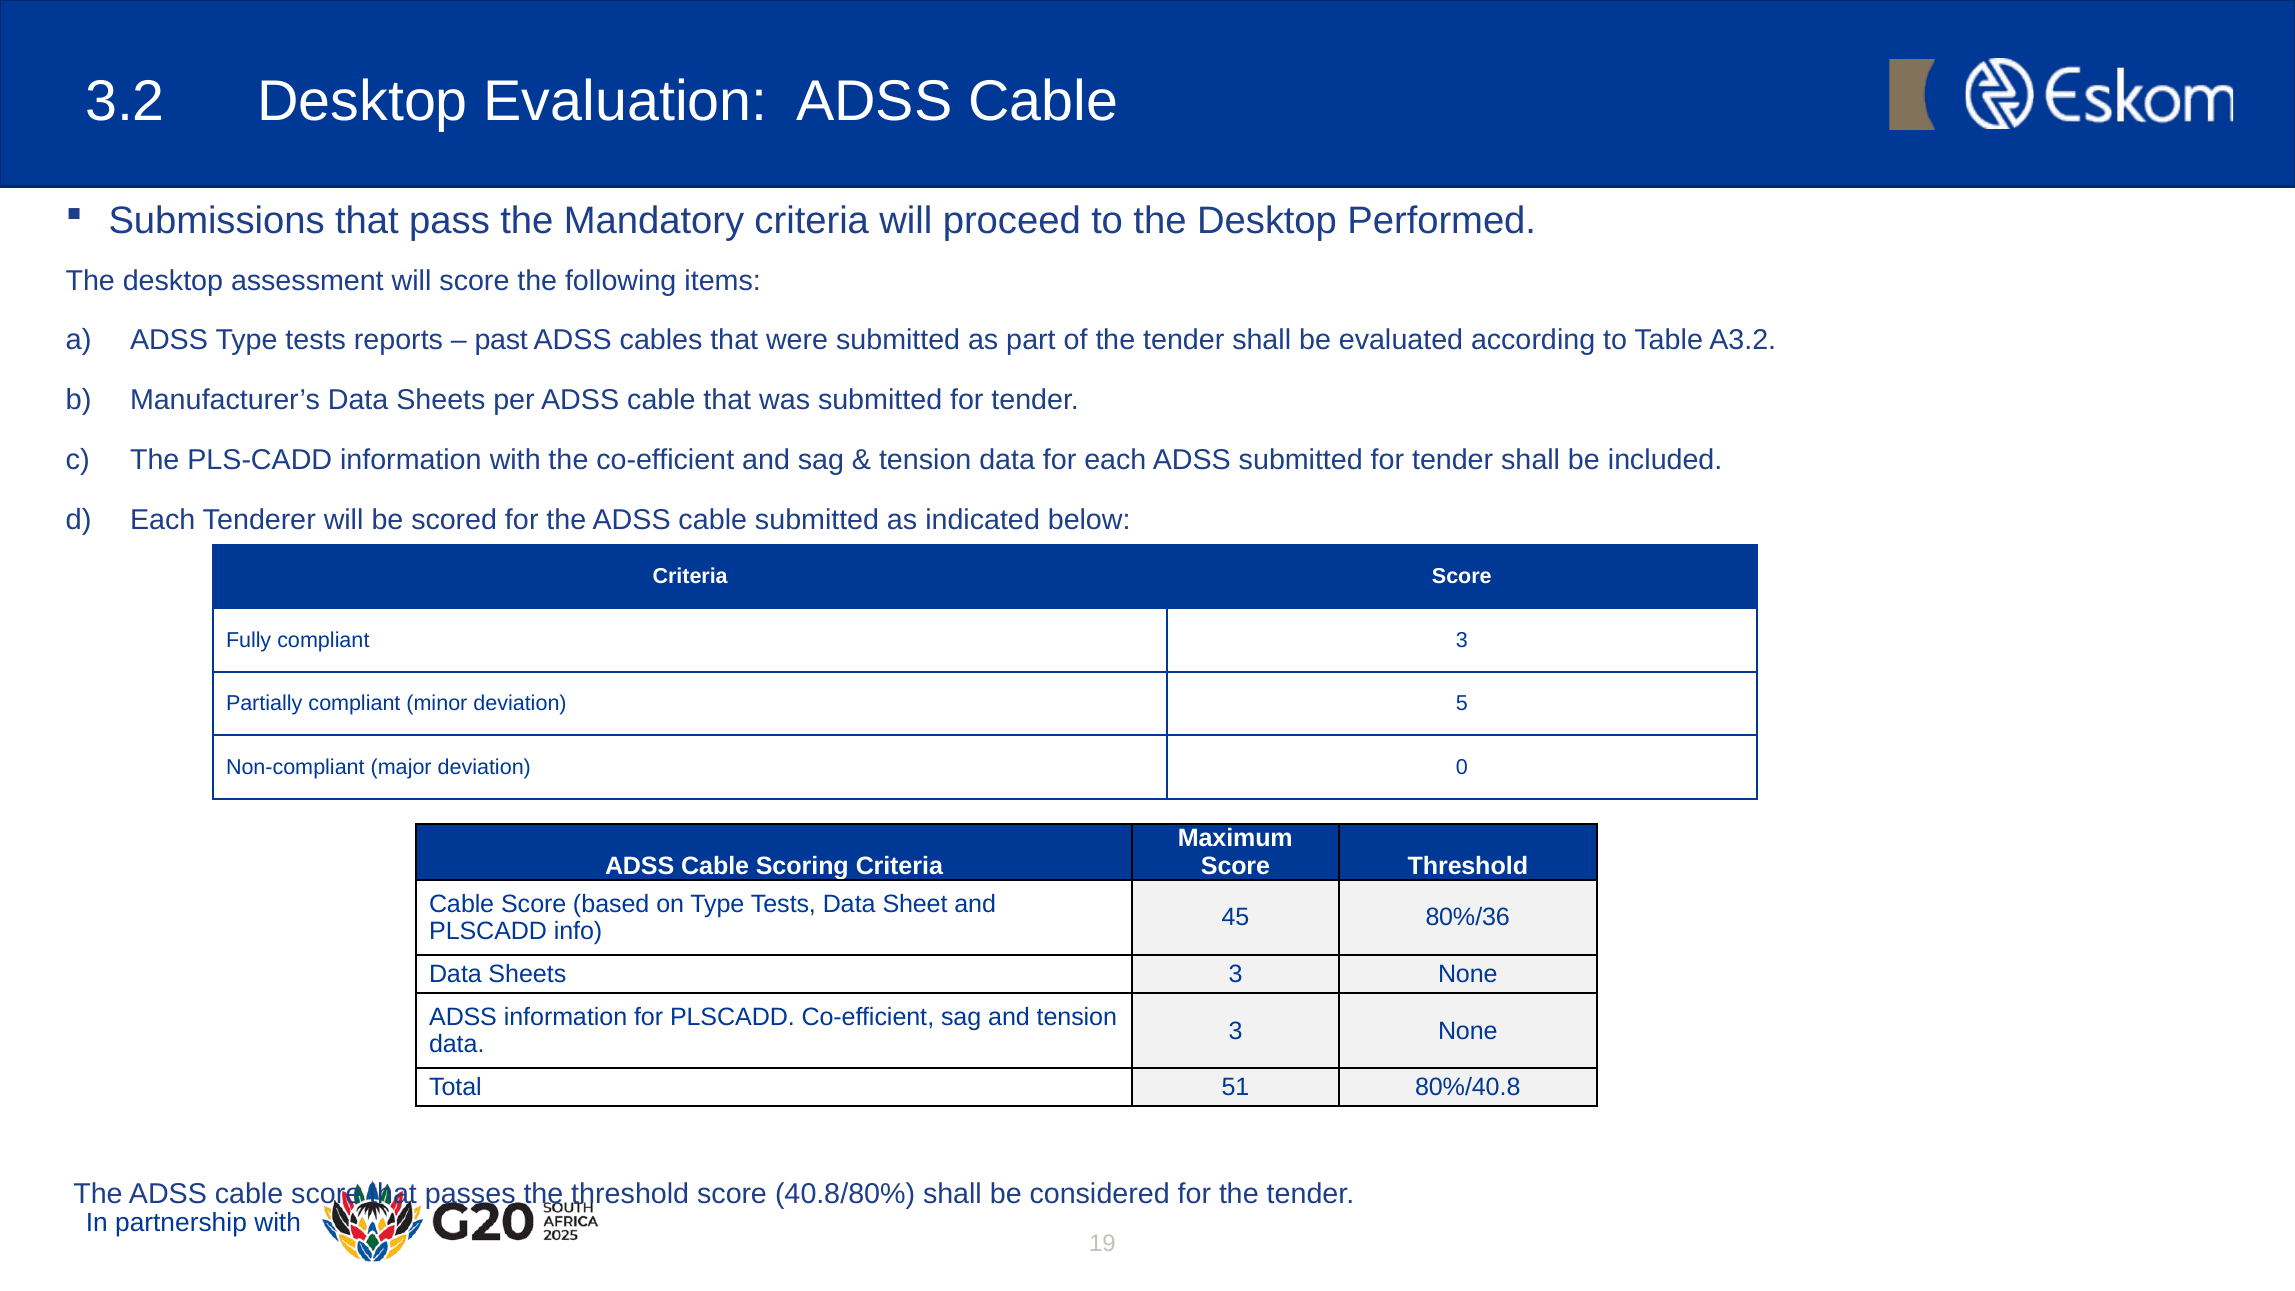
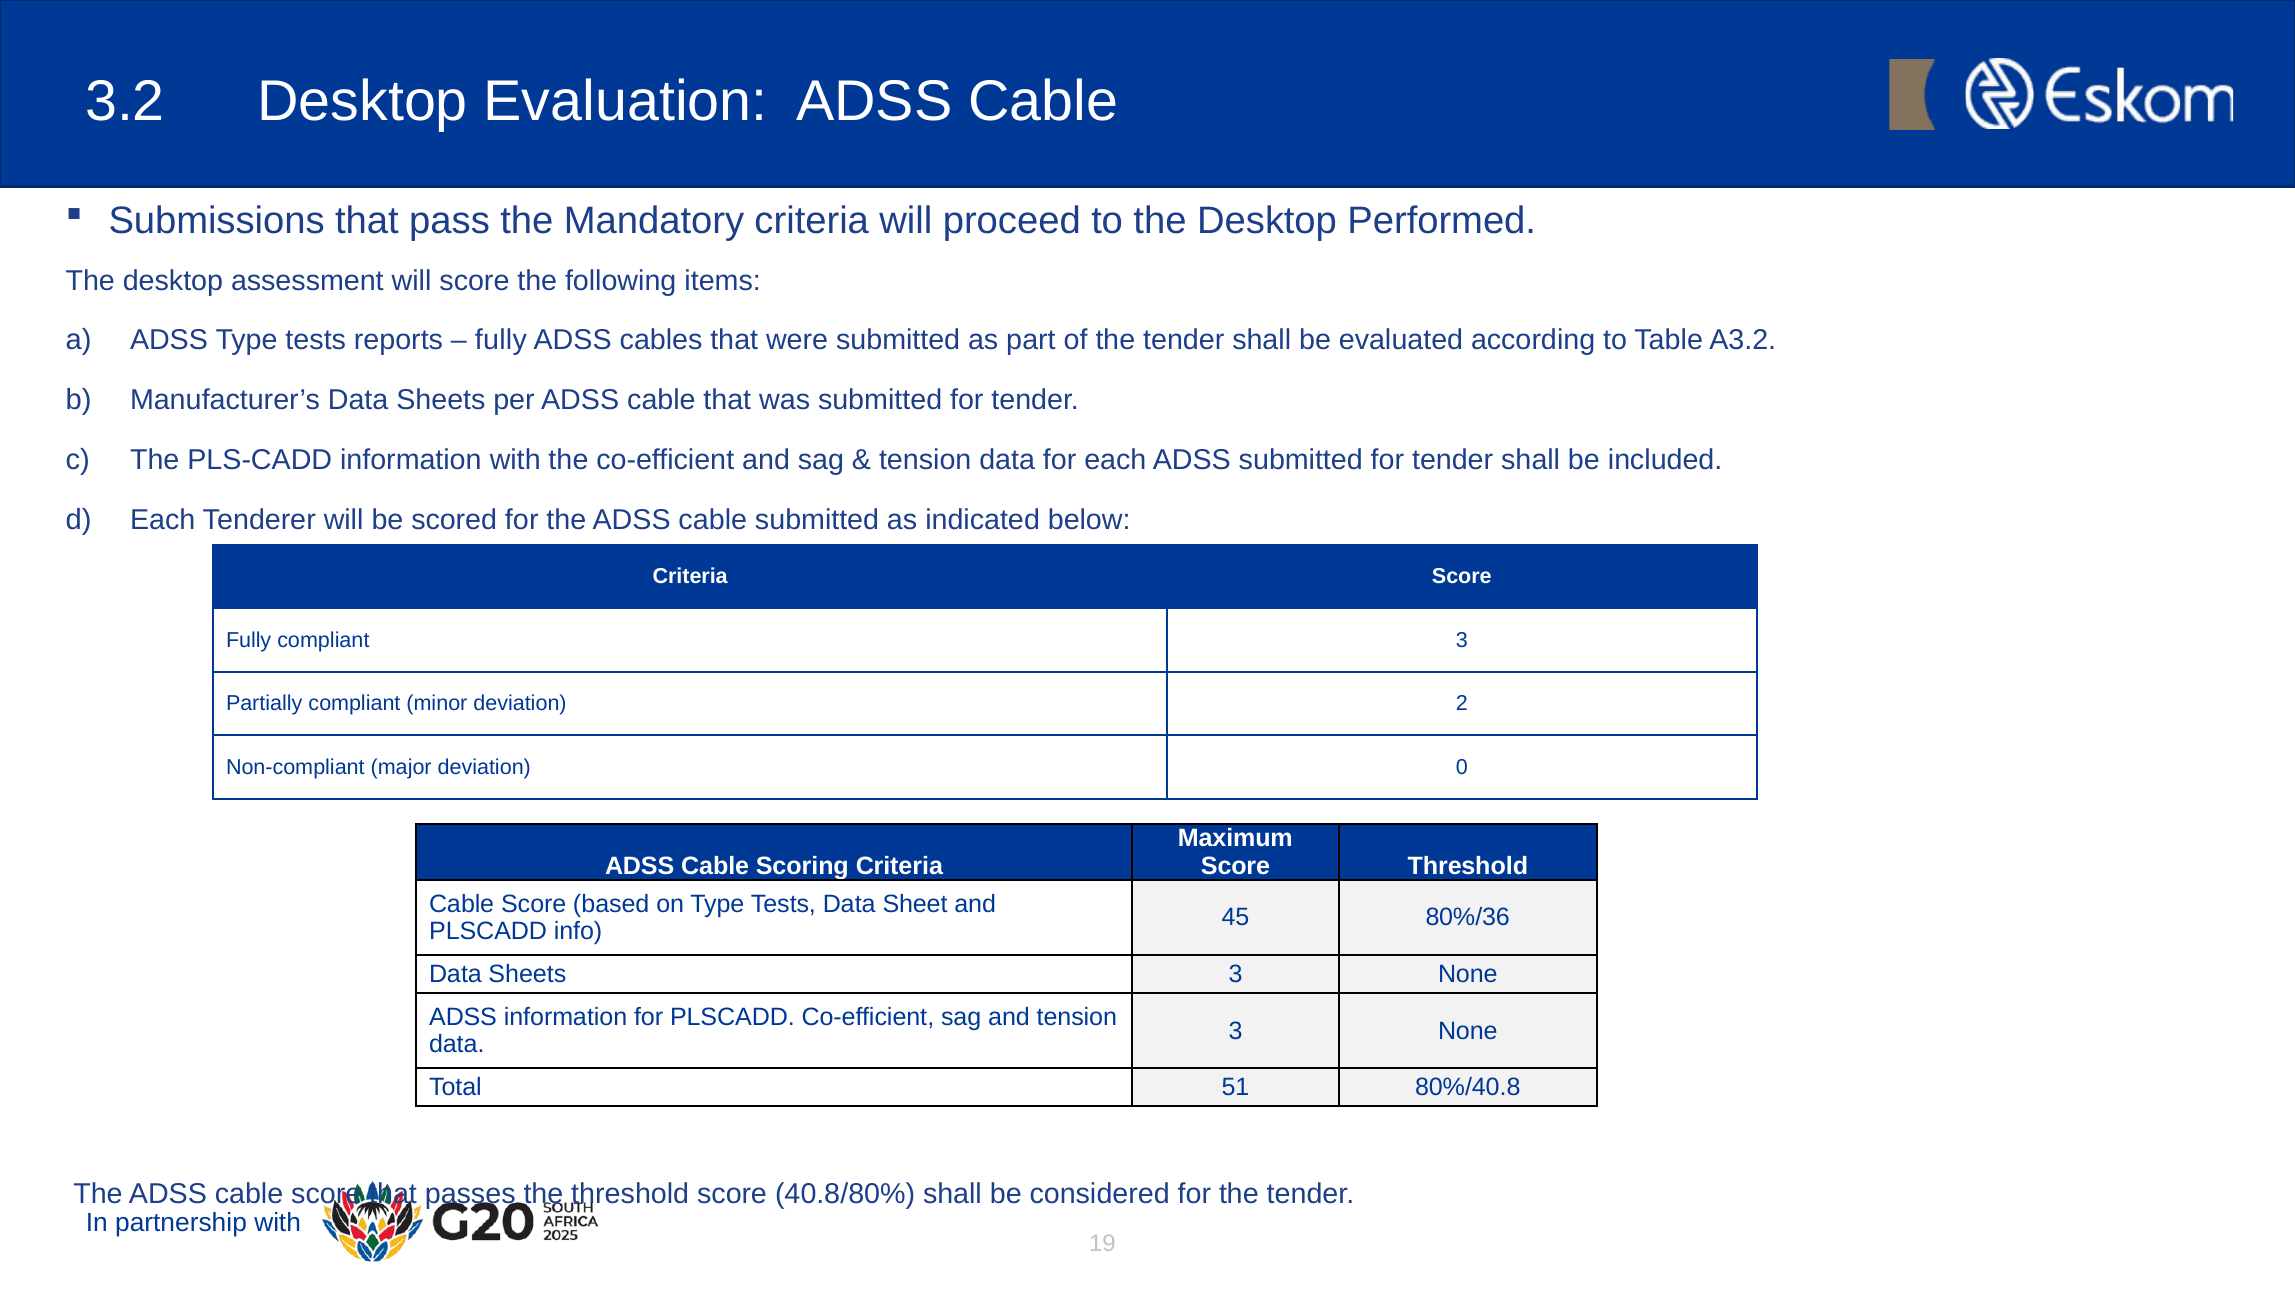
past at (501, 340): past -> fully
5: 5 -> 2
